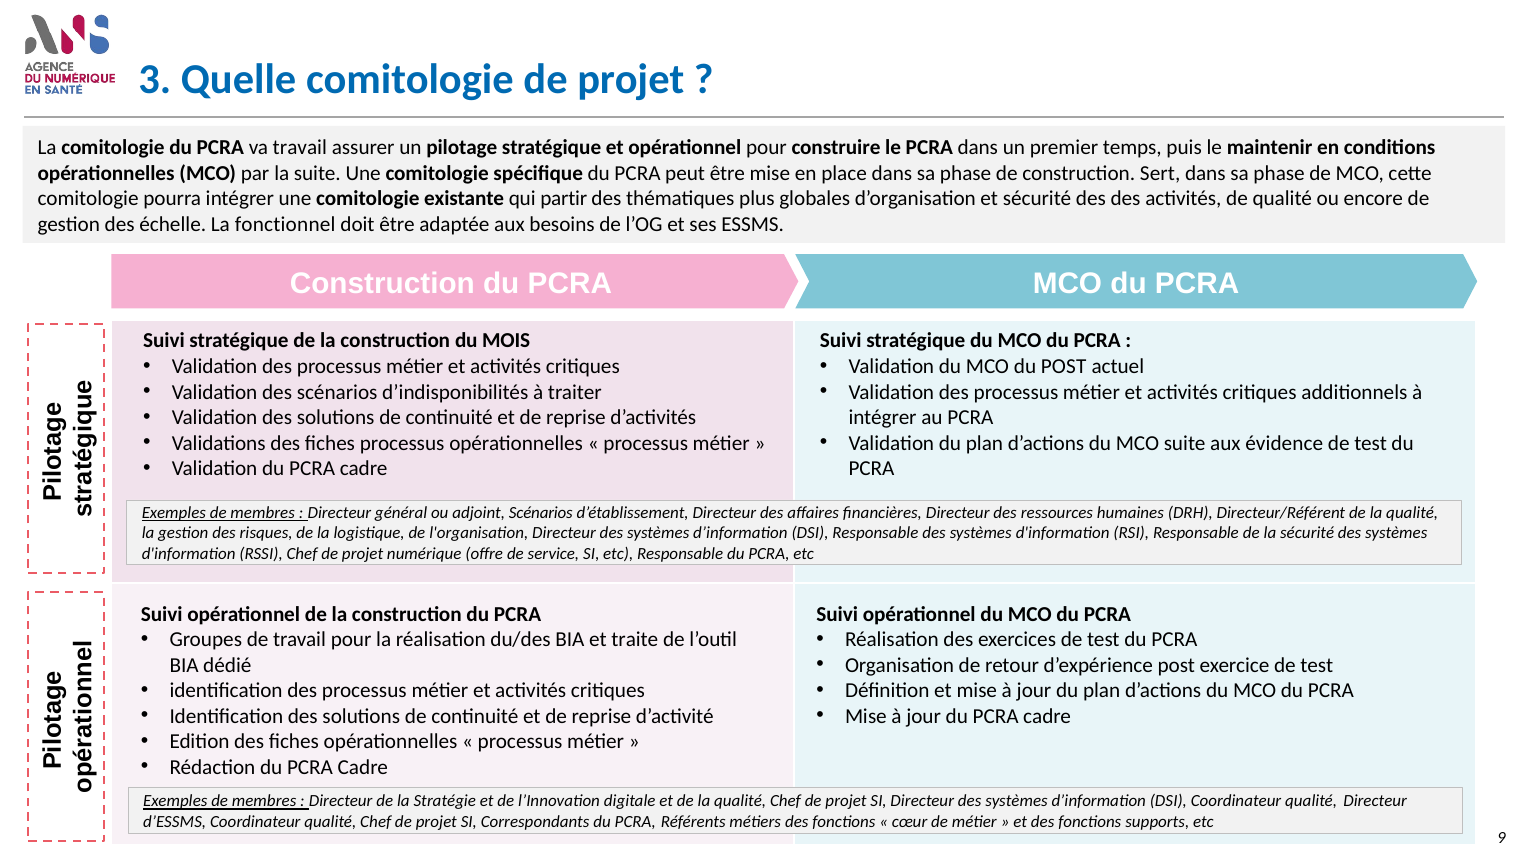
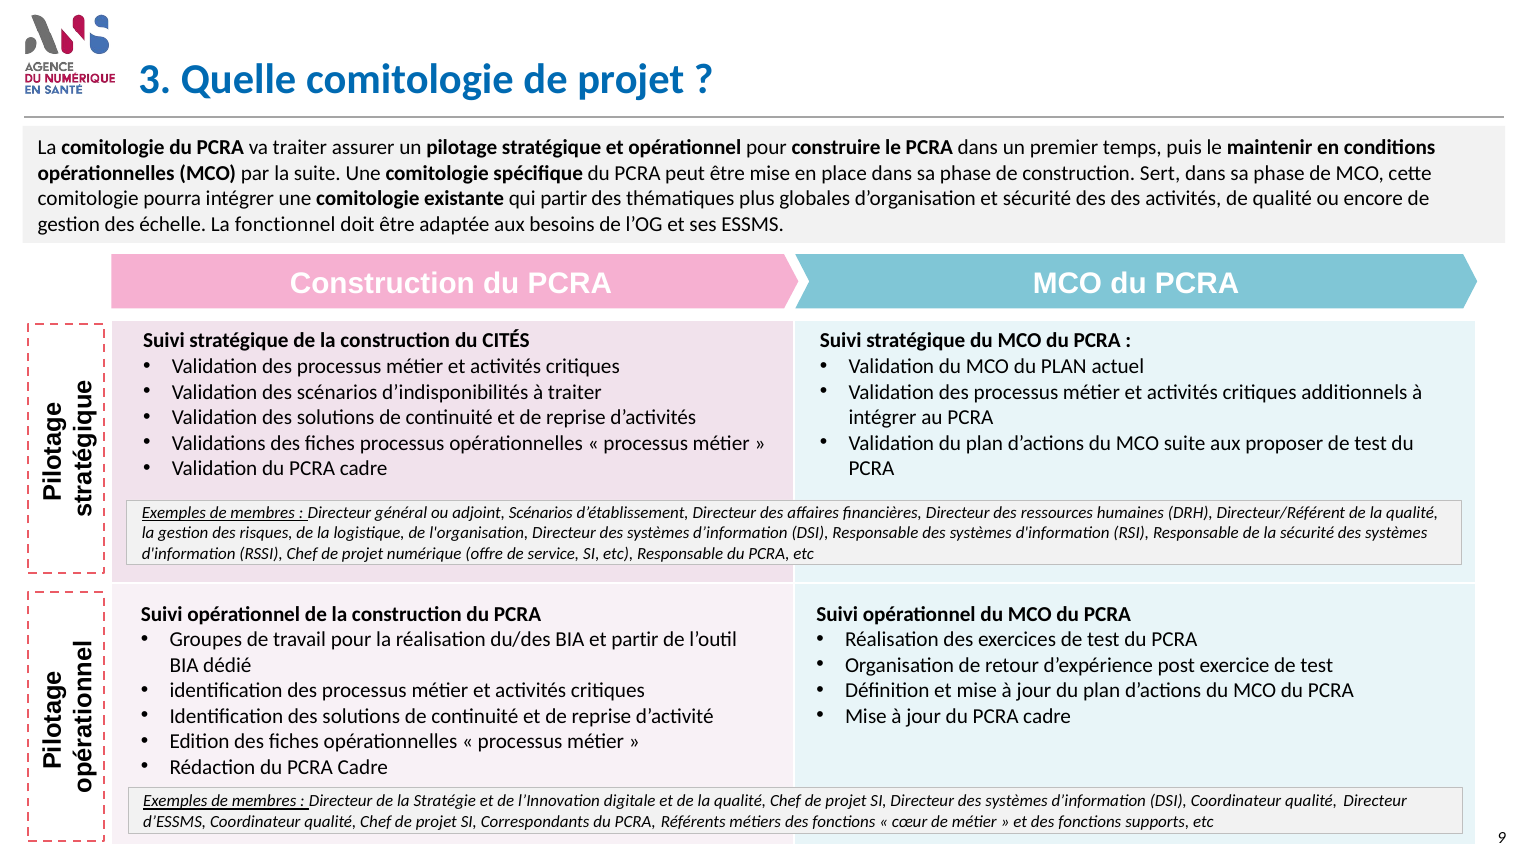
va travail: travail -> traiter
MOIS: MOIS -> CITÉS
MCO du POST: POST -> PLAN
évidence: évidence -> proposer
et traite: traite -> partir
